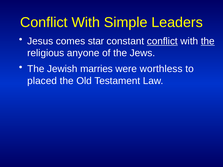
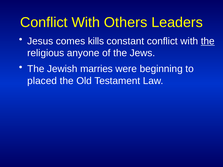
Simple: Simple -> Others
star: star -> kills
conflict at (162, 41) underline: present -> none
worthless: worthless -> beginning
